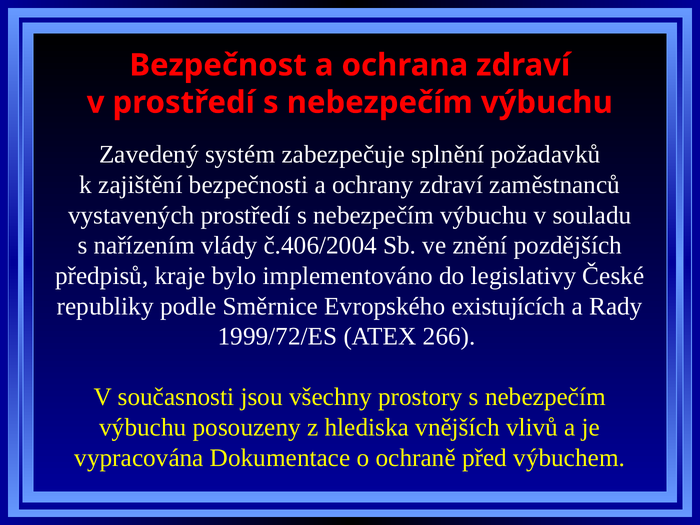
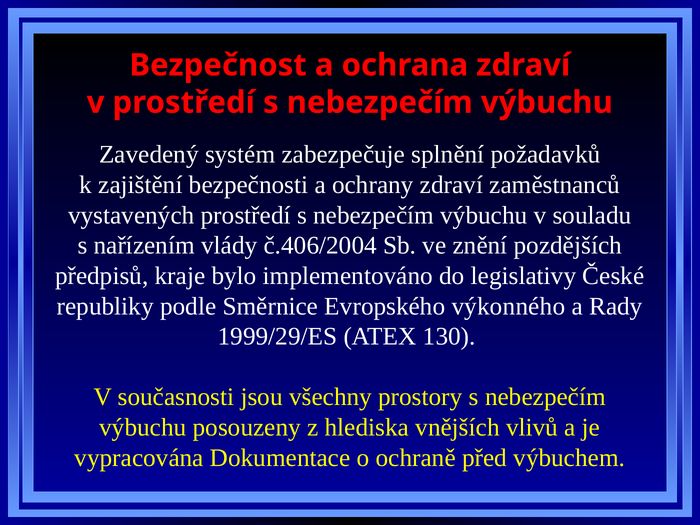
existujících: existujících -> výkonného
1999/72/ES: 1999/72/ES -> 1999/29/ES
266: 266 -> 130
